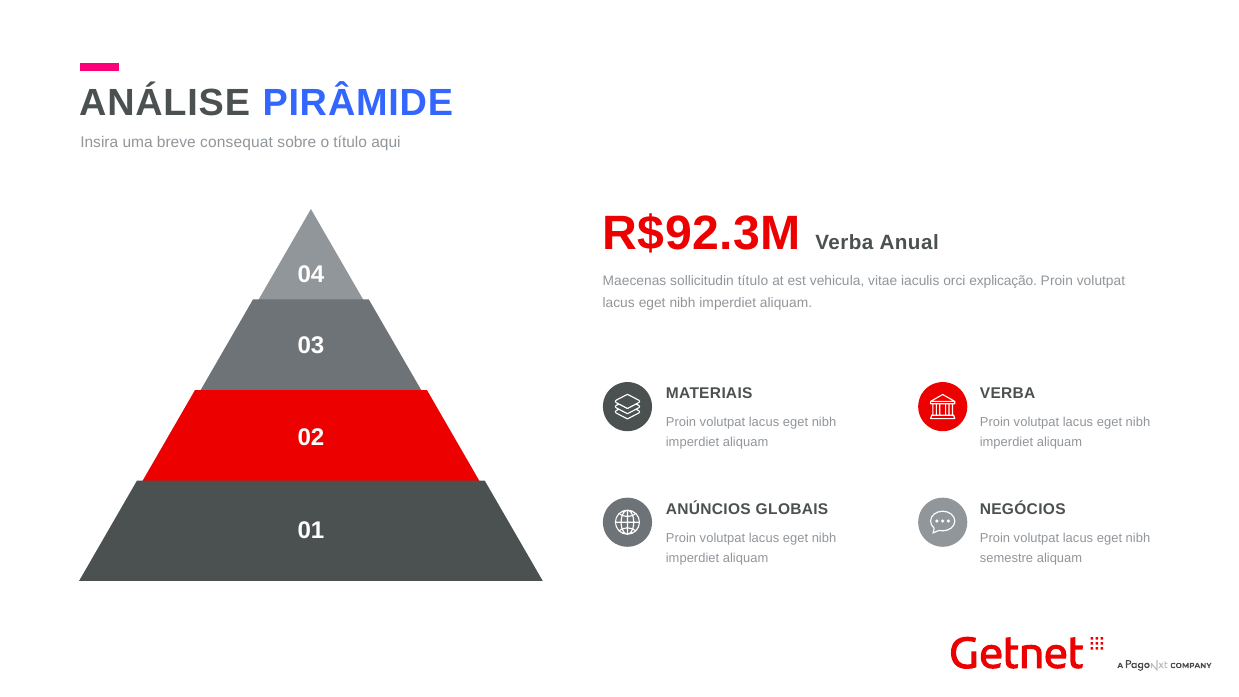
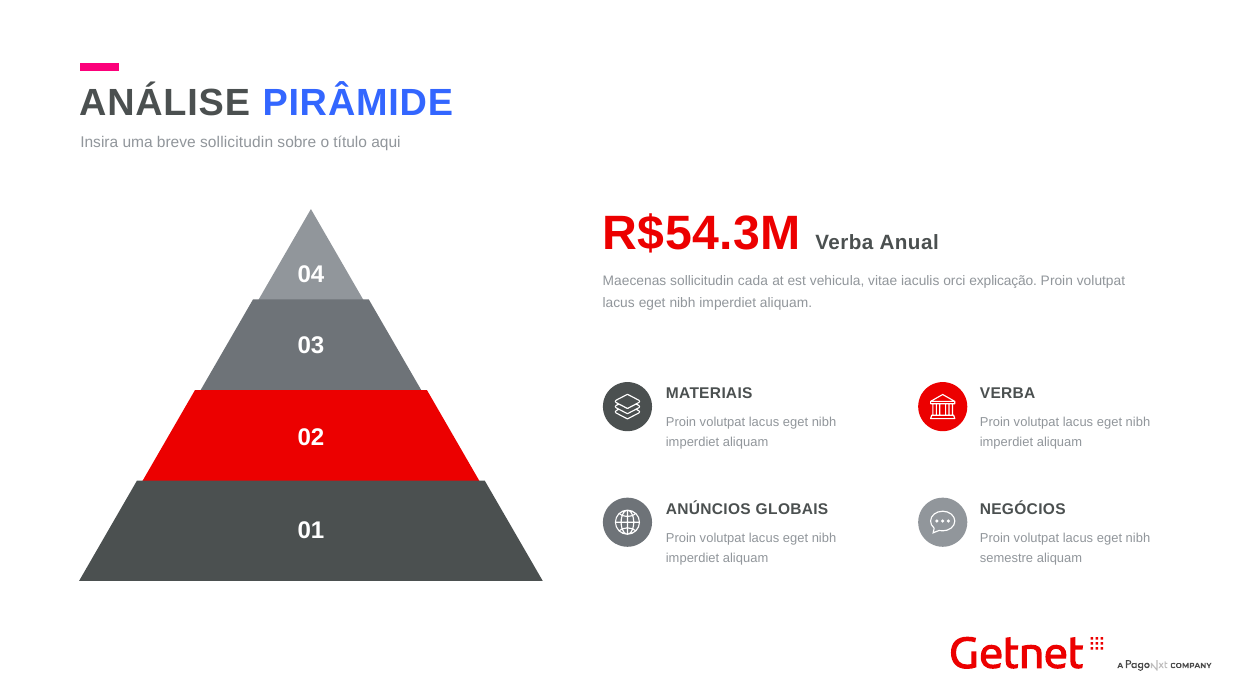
breve consequat: consequat -> sollicitudin
R$92.3M: R$92.3M -> R$54.3M
sollicitudin título: título -> cada
